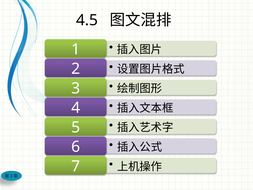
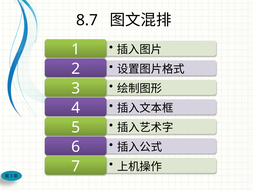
4.5: 4.5 -> 8.7
